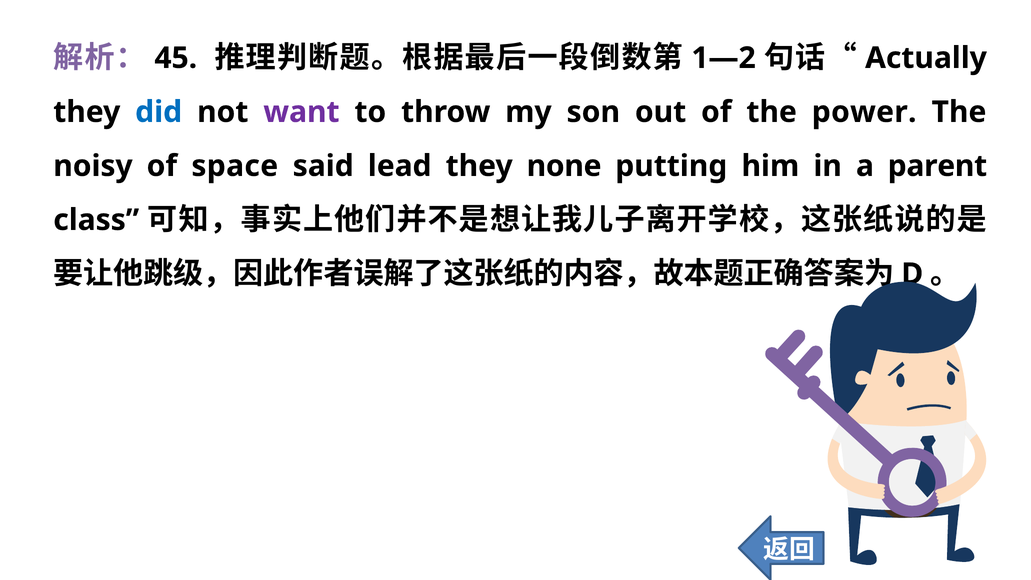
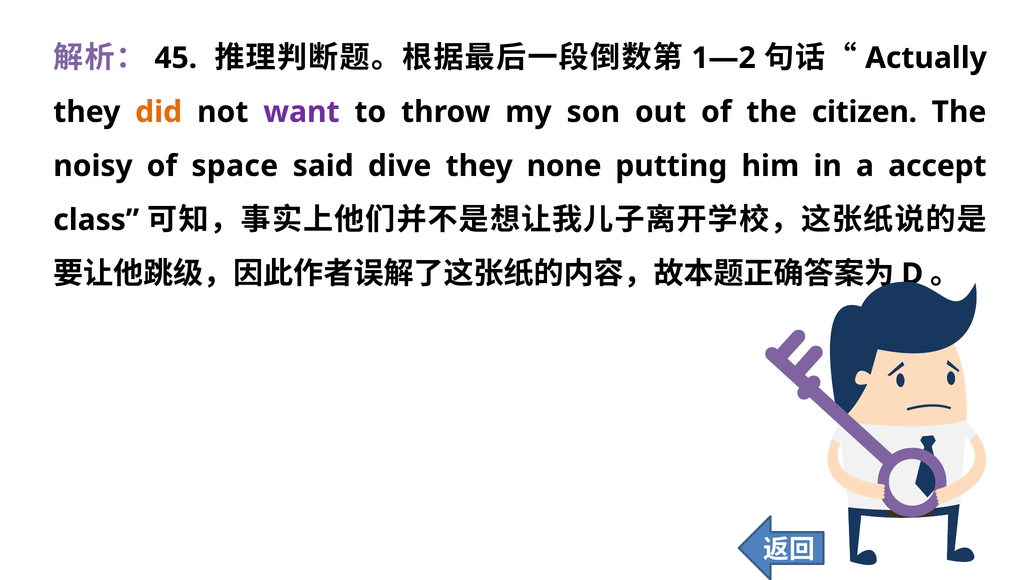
did colour: blue -> orange
power: power -> citizen
lead: lead -> dive
parent: parent -> accept
